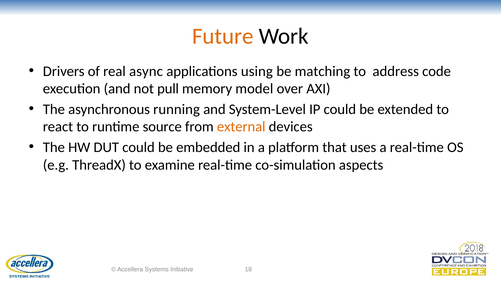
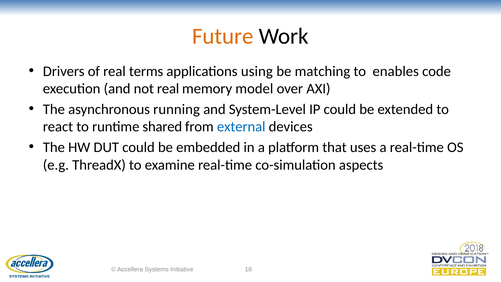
async: async -> terms
address: address -> enables
not pull: pull -> real
source: source -> shared
external colour: orange -> blue
